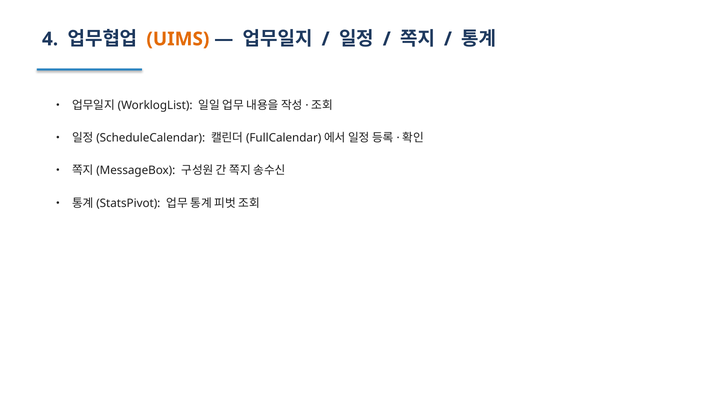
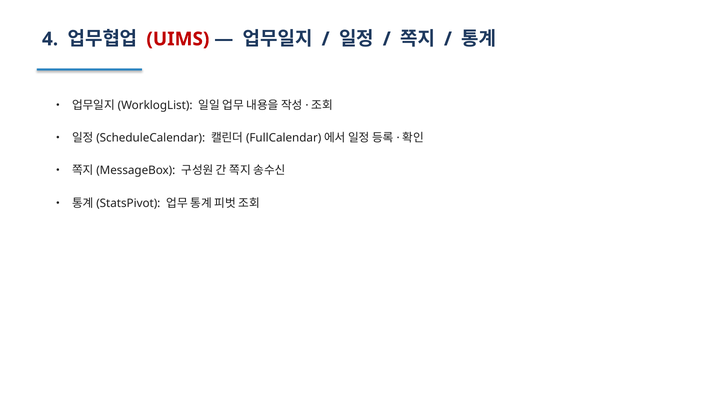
UIMS colour: orange -> red
